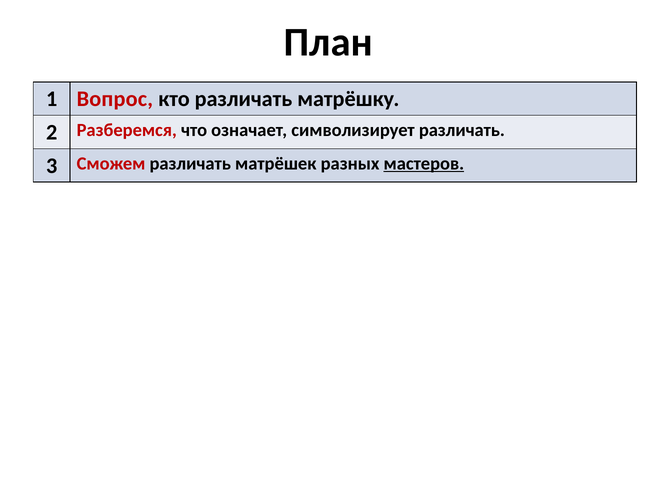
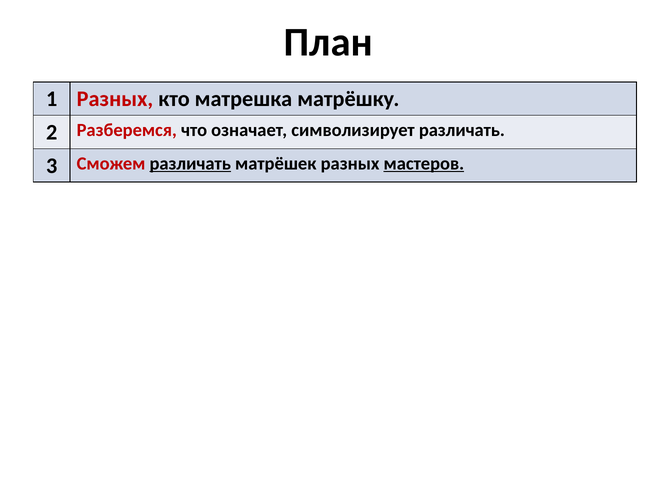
1 Вопрос: Вопрос -> Разных
кто различать: различать -> матрешка
различать at (190, 163) underline: none -> present
